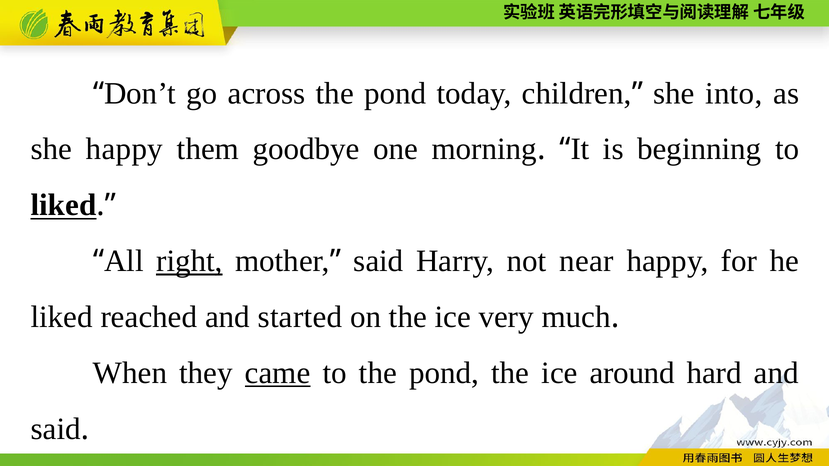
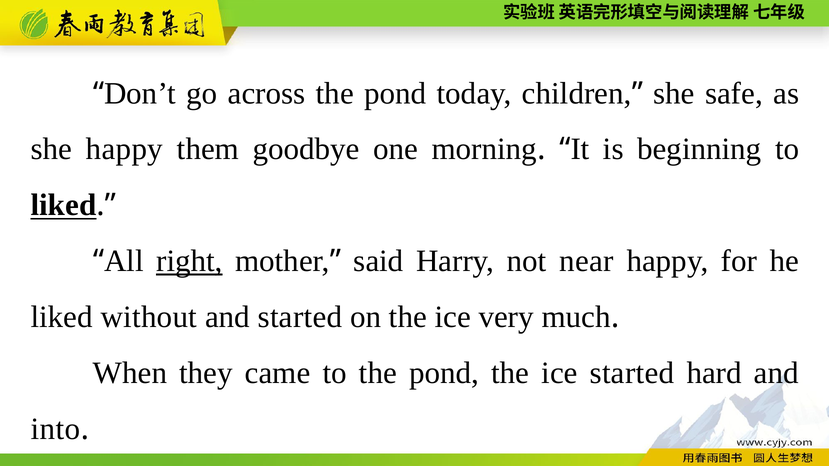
into: into -> safe
reached: reached -> without
came underline: present -> none
ice around: around -> started
said at (56, 429): said -> into
